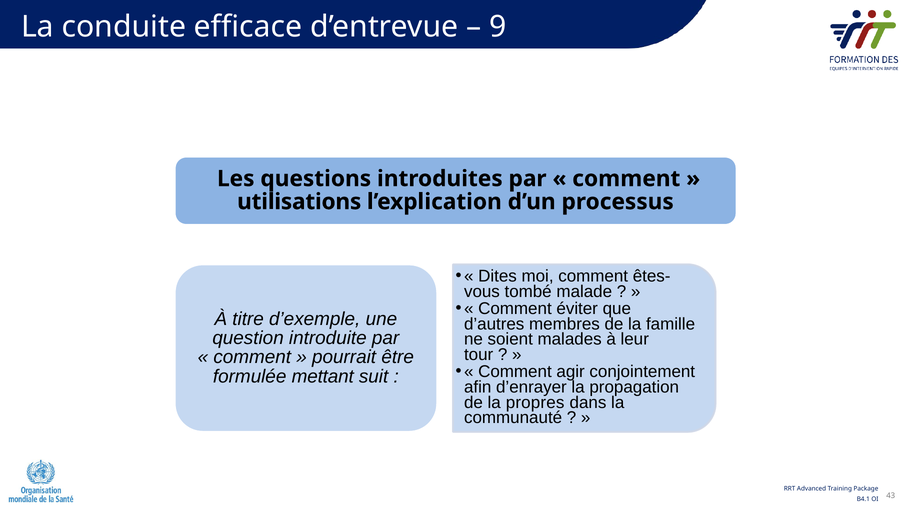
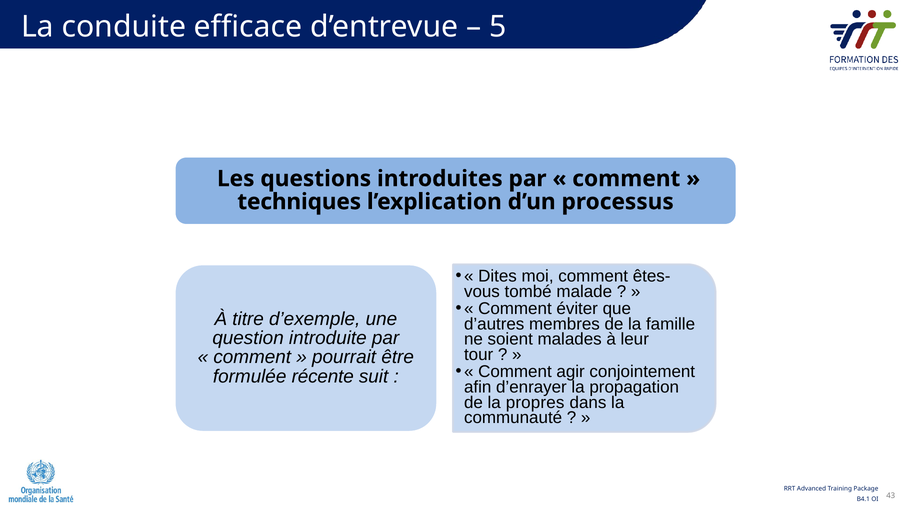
9: 9 -> 5
utilisations: utilisations -> techniques
mettant: mettant -> récente
